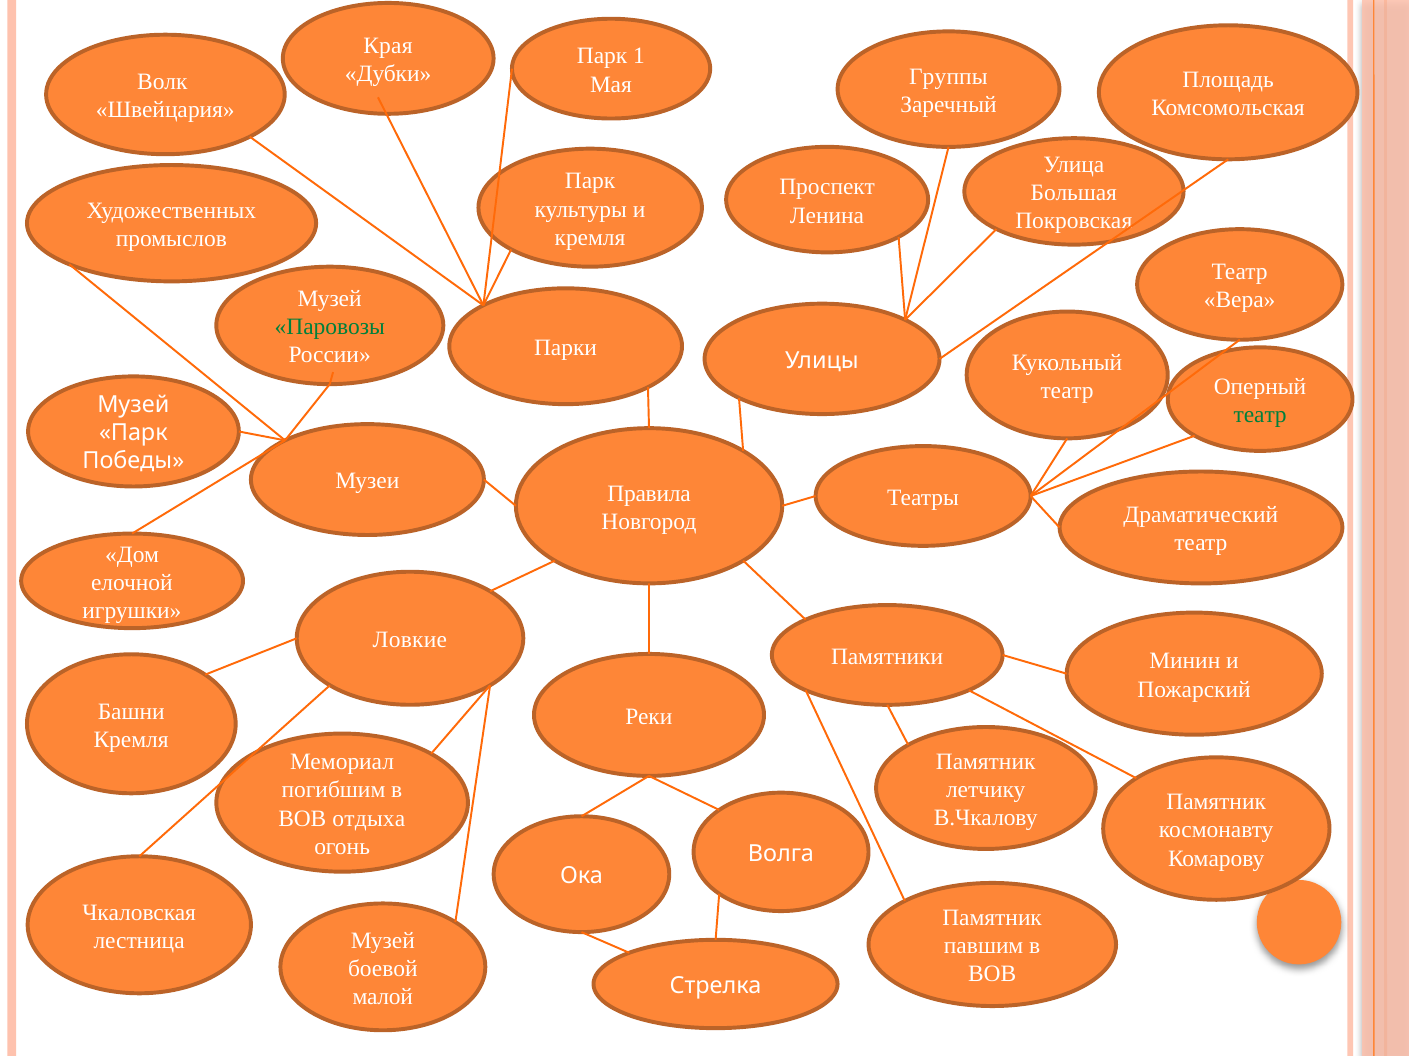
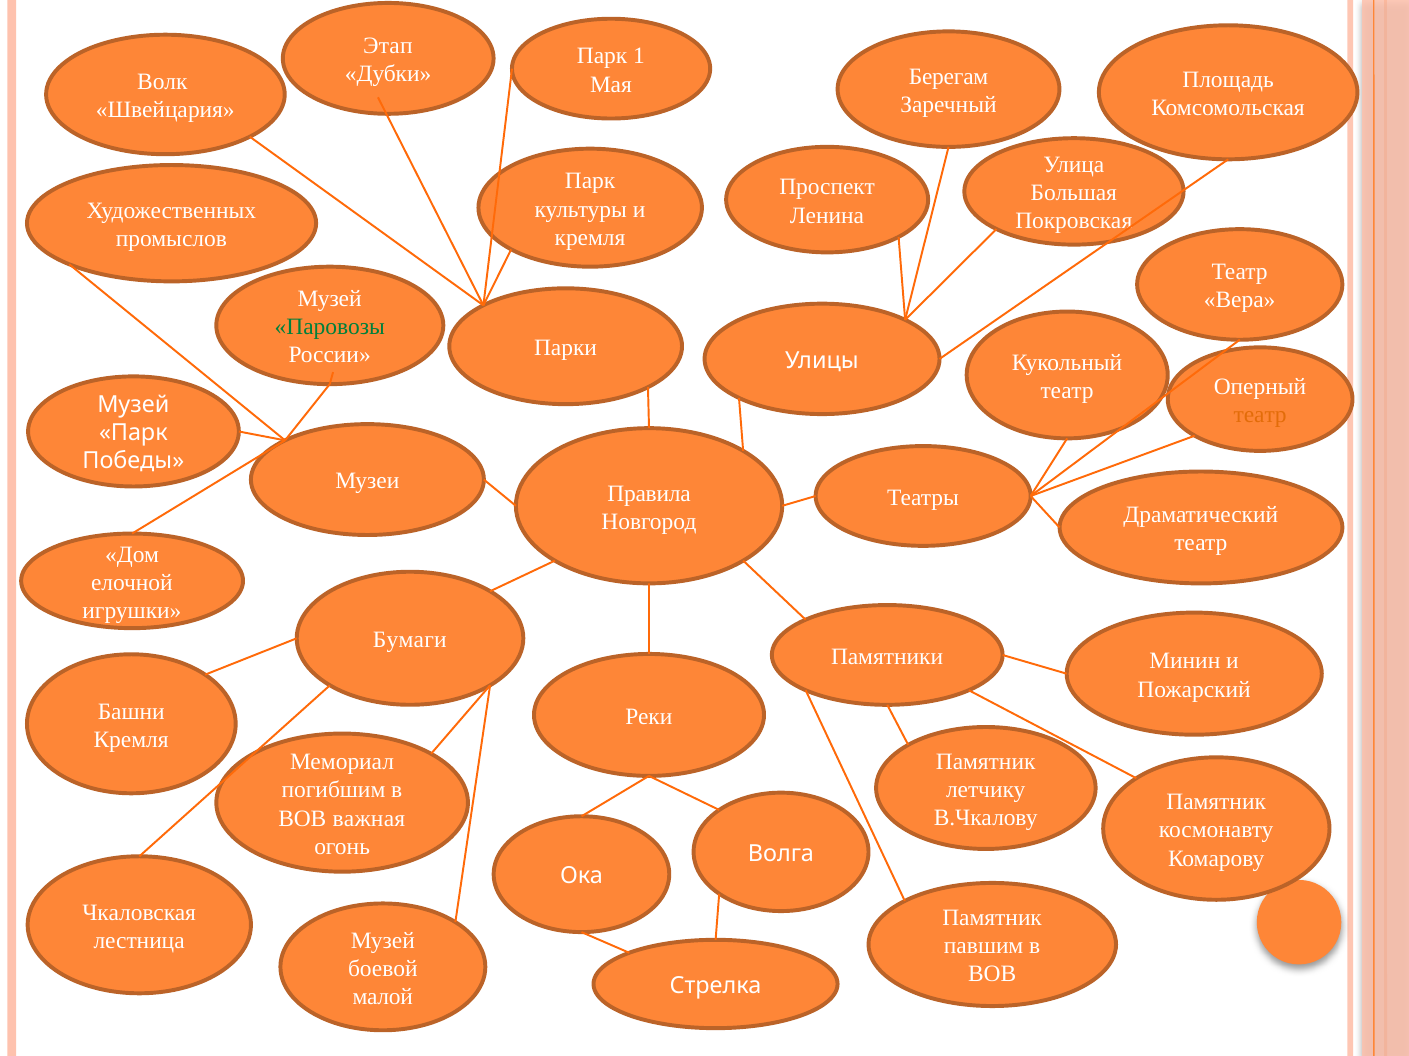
Края: Края -> Этап
Группы: Группы -> Берегам
театр at (1260, 415) colour: green -> orange
Ловкие: Ловкие -> Бумаги
отдыха: отдыха -> важная
